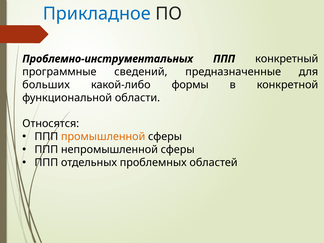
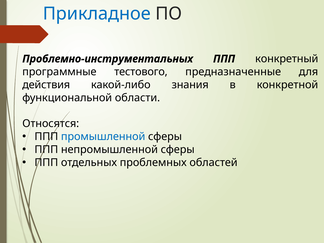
сведений: сведений -> тестового
больших: больших -> действия
формы: формы -> знания
промышленной colour: orange -> blue
